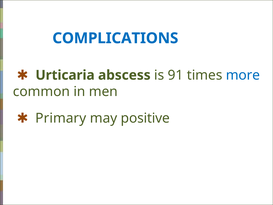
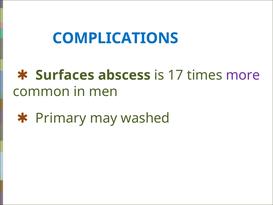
Urticaria: Urticaria -> Surfaces
91: 91 -> 17
more colour: blue -> purple
positive: positive -> washed
